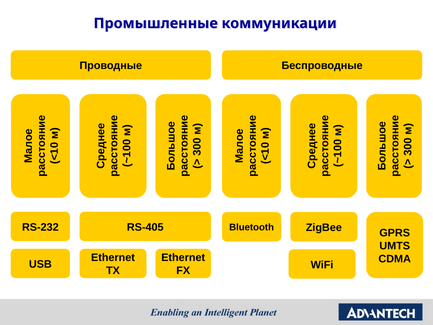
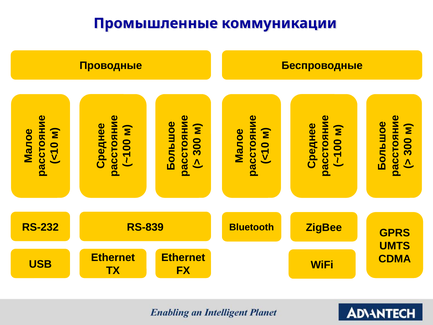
RS-405: RS-405 -> RS-839
